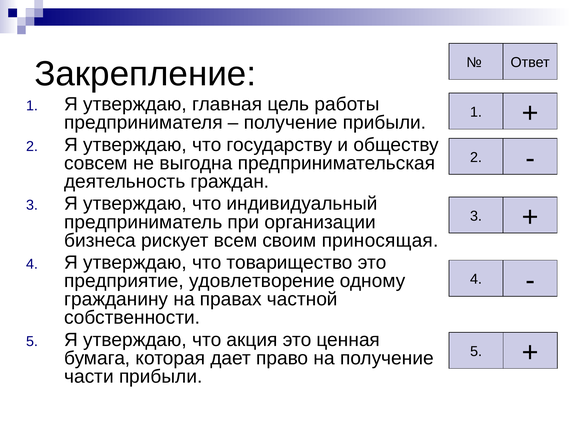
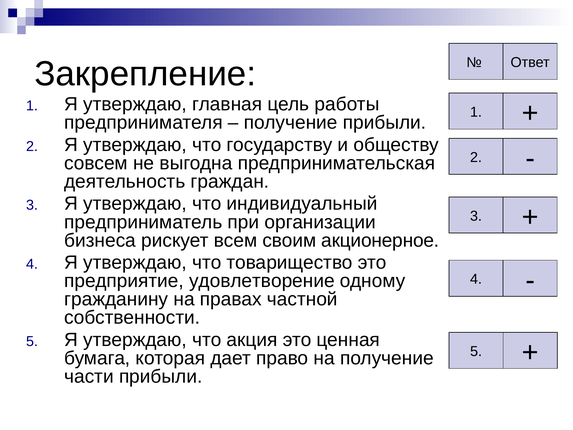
приносящая: приносящая -> акционерное
